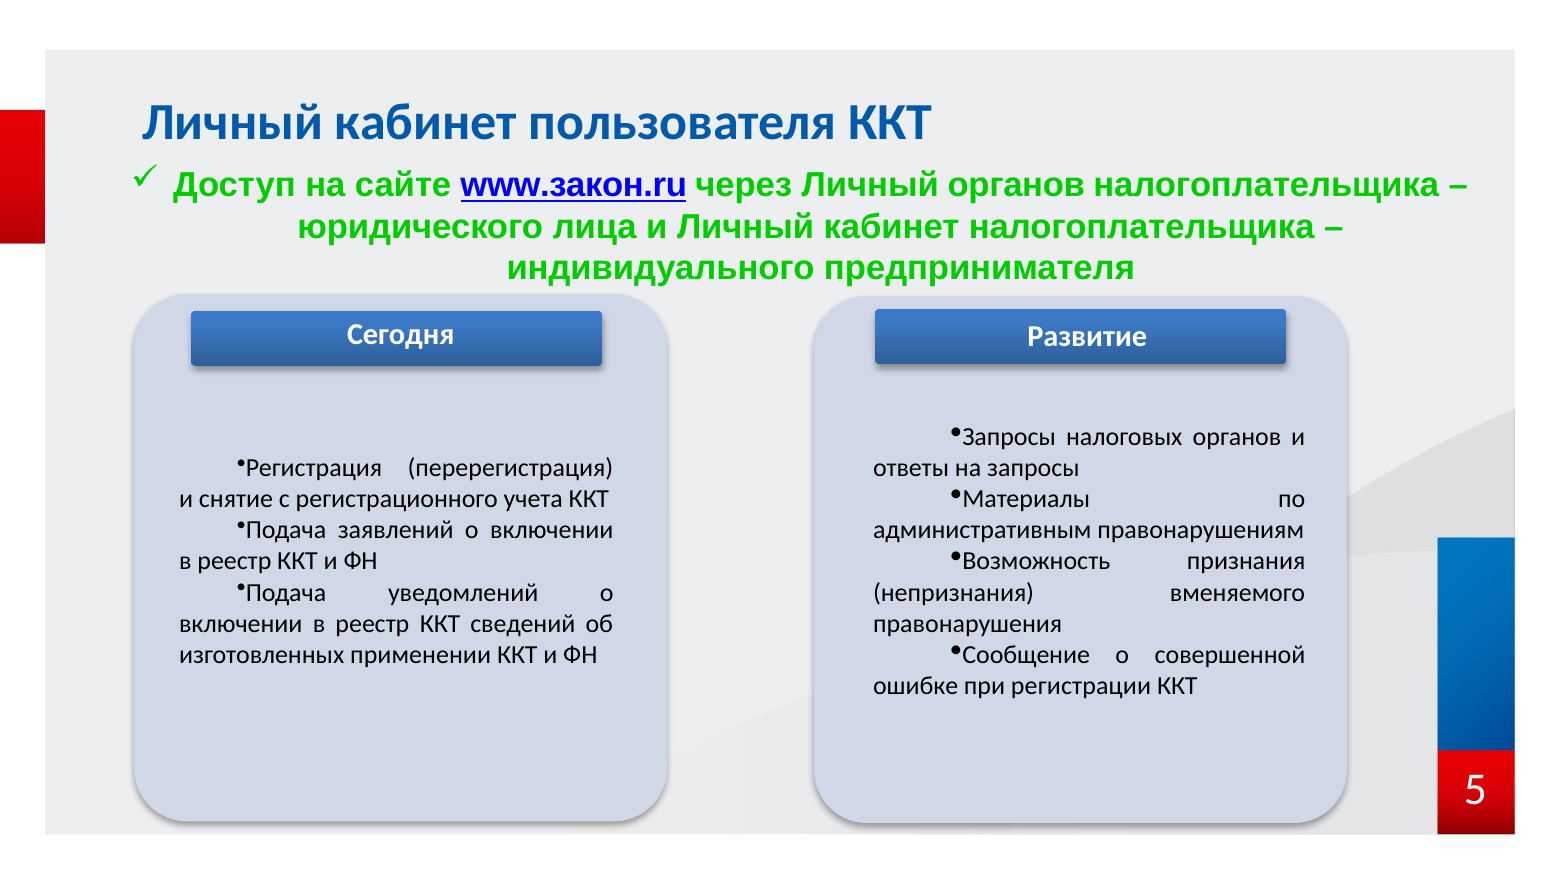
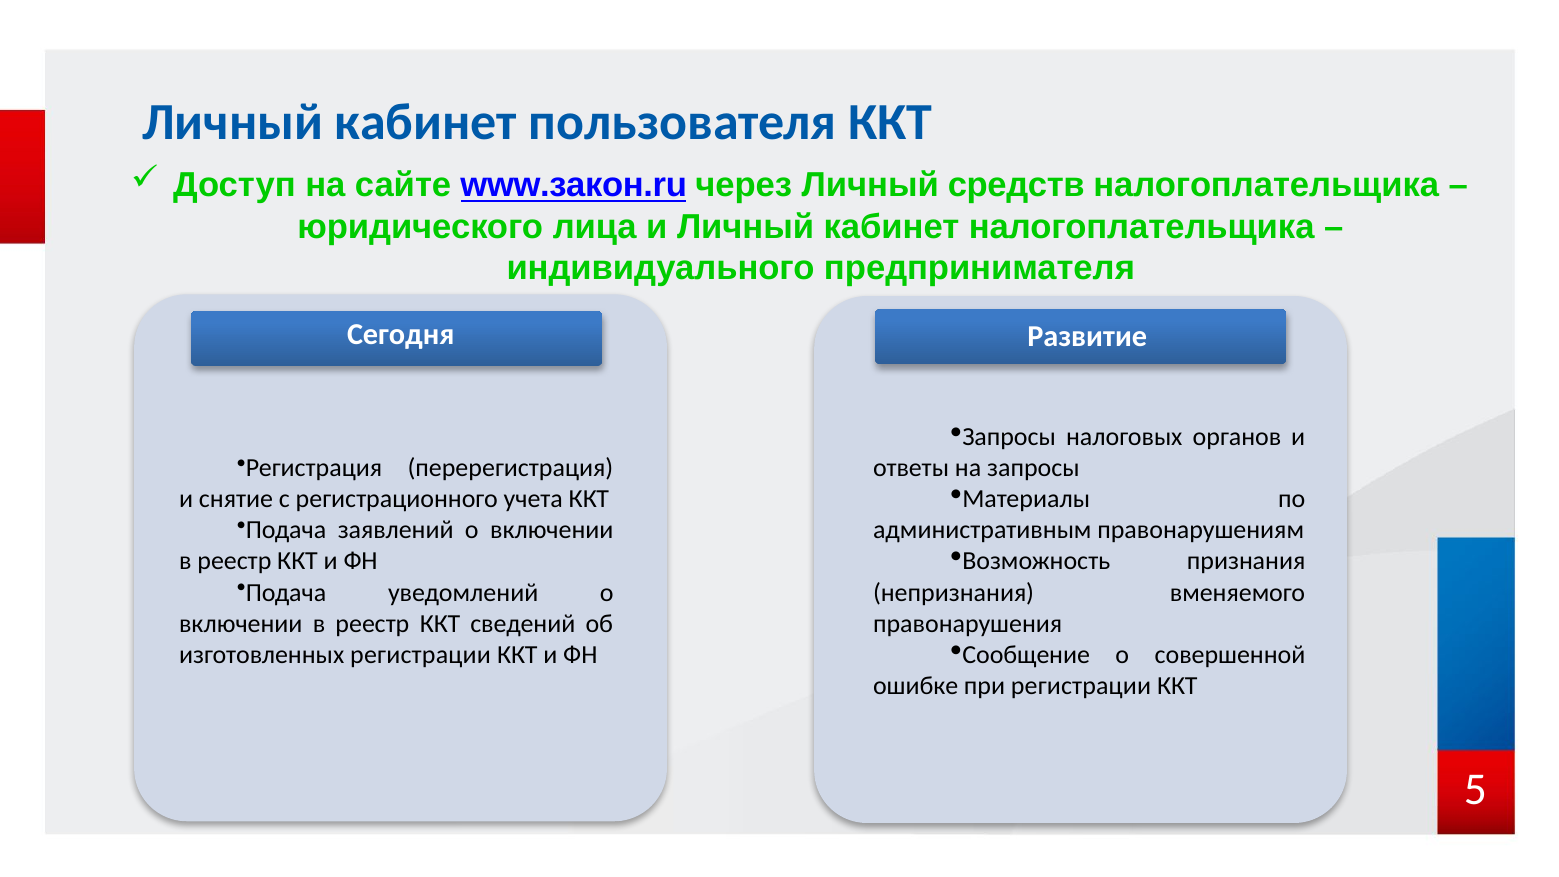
Личный органов: органов -> средств
изготовленных применении: применении -> регистрации
